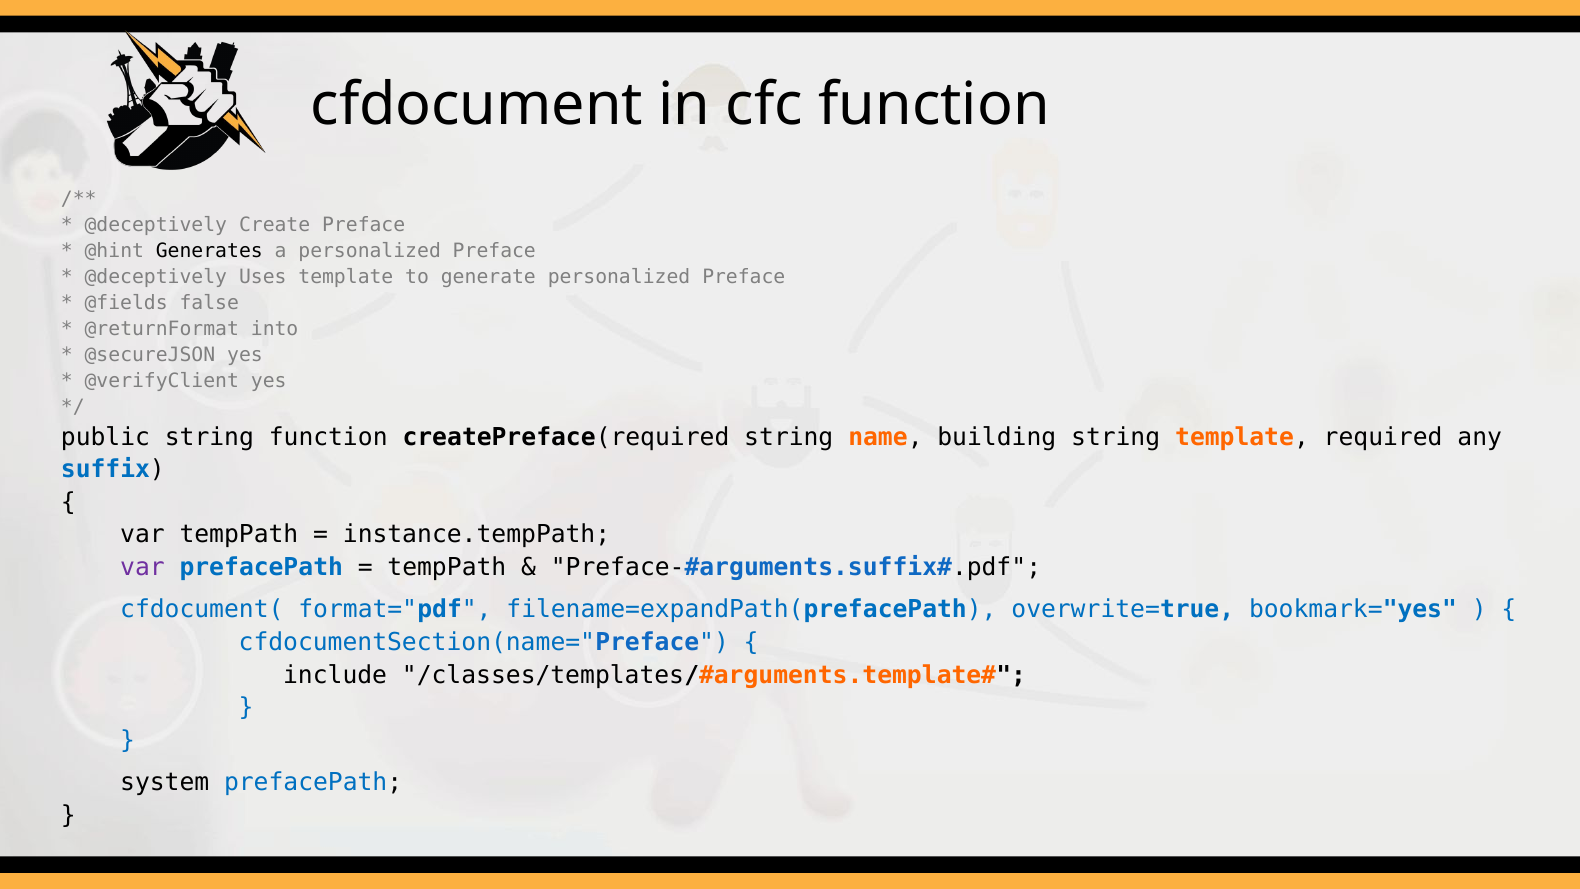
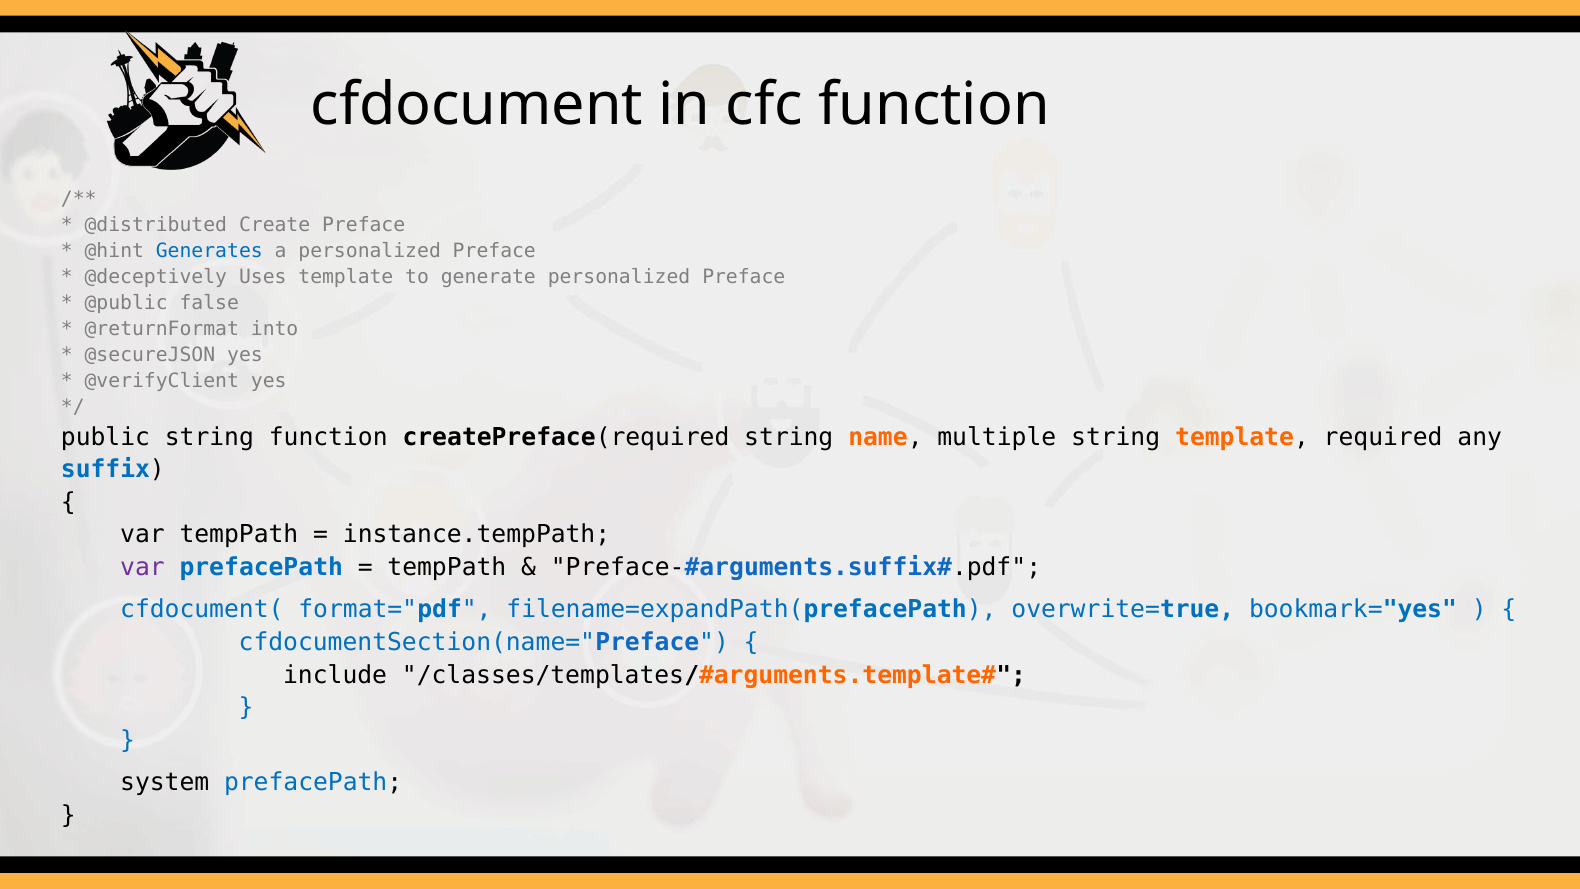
@deceptively at (156, 225): @deceptively -> @distributed
Generates colour: black -> blue
@fields: @fields -> @public
building: building -> multiple
